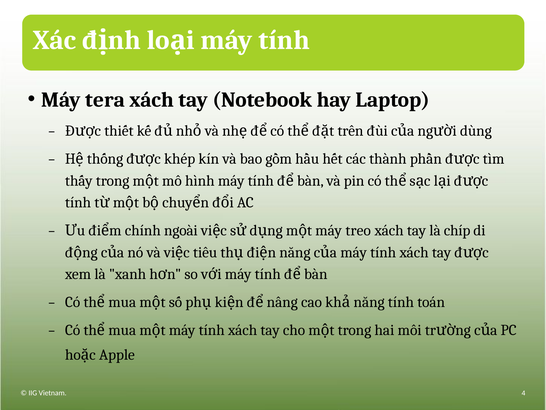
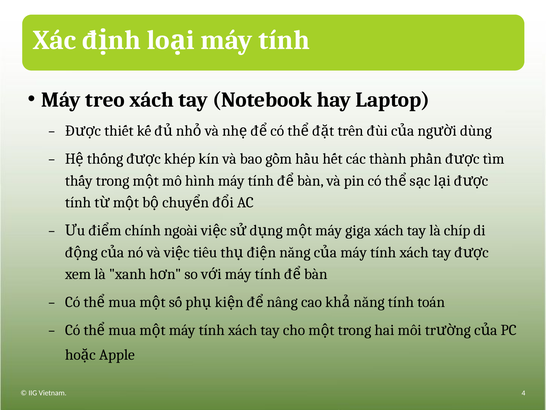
tera: tera -> treo
treo: treo -> giga
